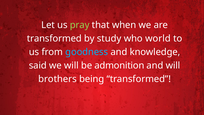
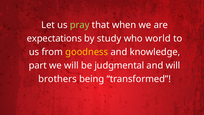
transformed at (54, 38): transformed -> expectations
goodness colour: light blue -> yellow
said: said -> part
admonition: admonition -> judgmental
